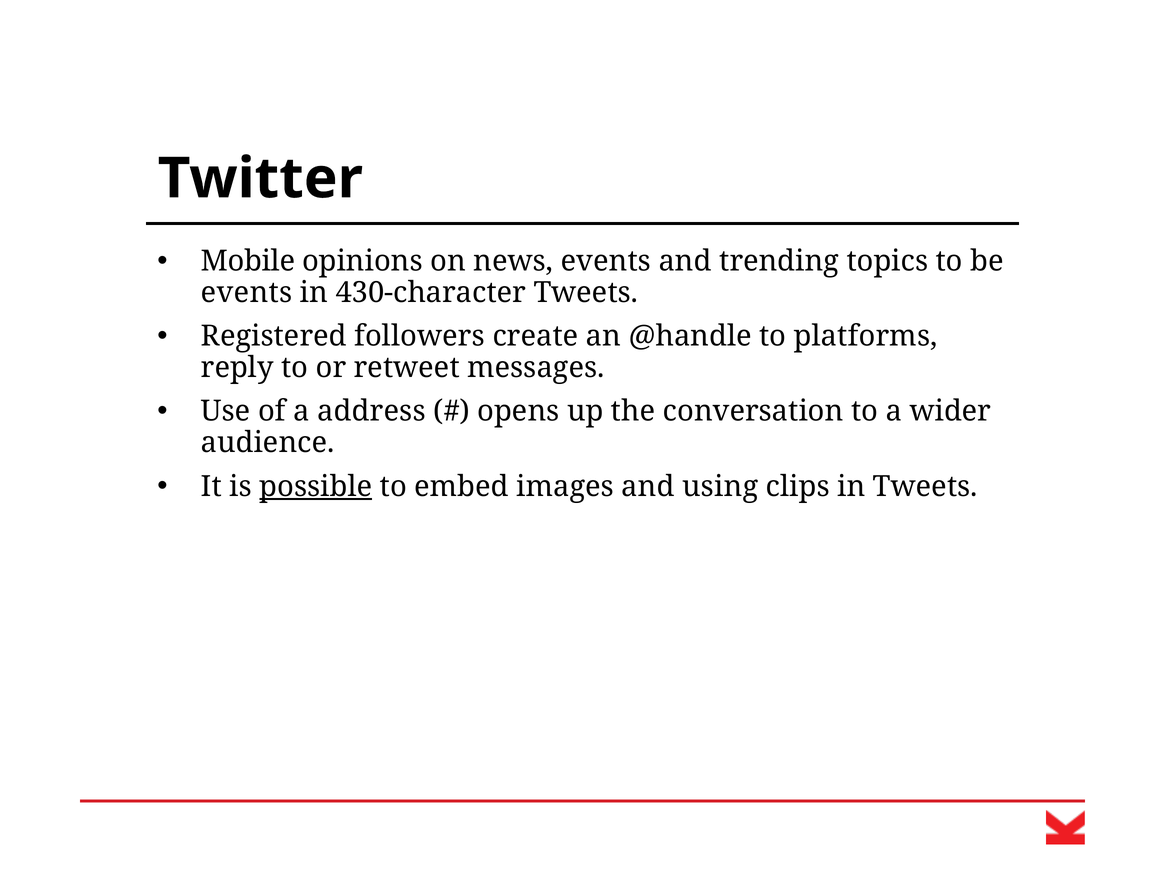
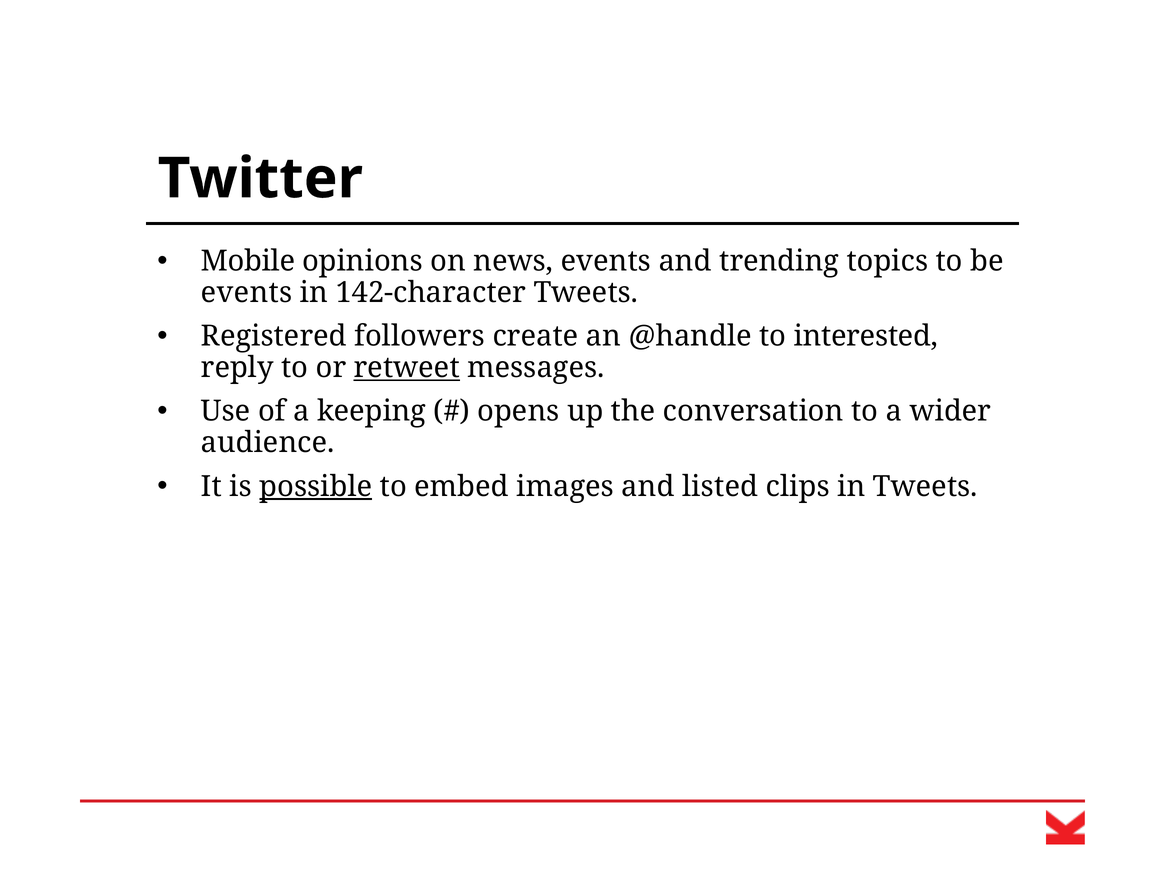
430-character: 430-character -> 142-character
platforms: platforms -> interested
retweet underline: none -> present
address: address -> keeping
using: using -> listed
